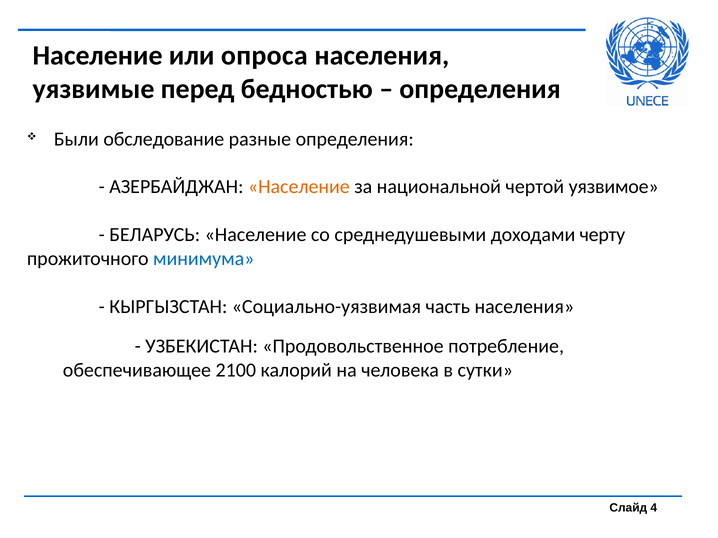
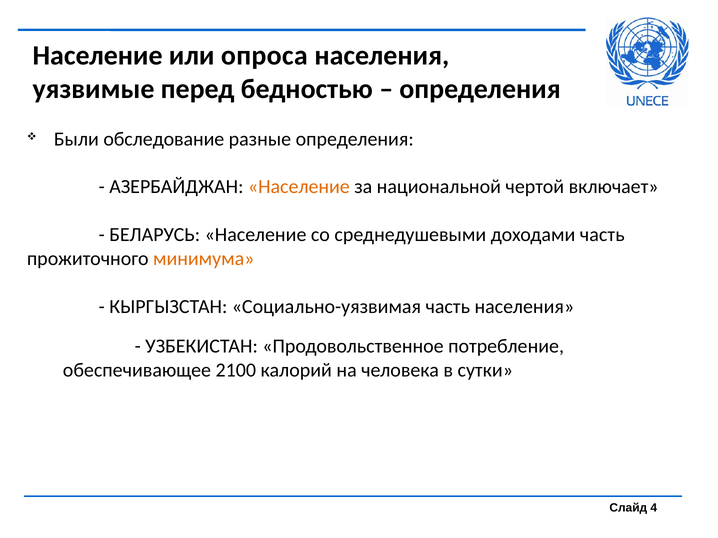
уязвимое: уязвимое -> включает
доходами черту: черту -> часть
минимума colour: blue -> orange
